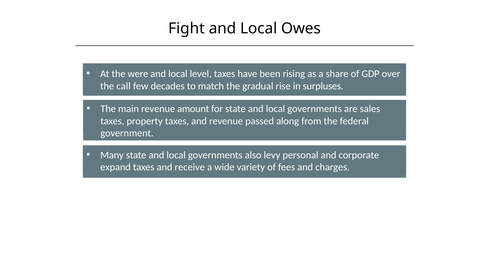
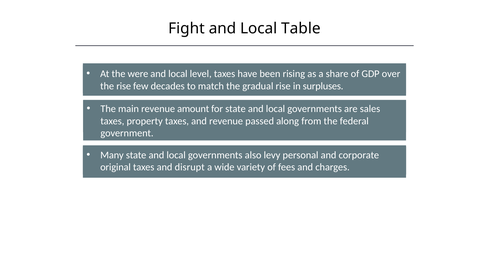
Owes: Owes -> Table
the call: call -> rise
expand: expand -> original
receive: receive -> disrupt
